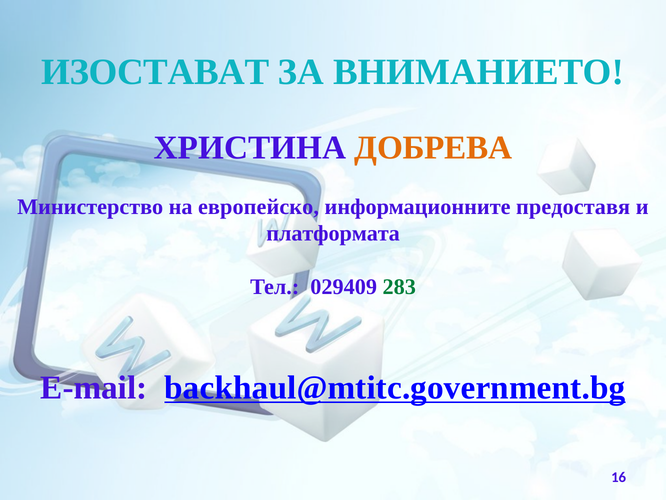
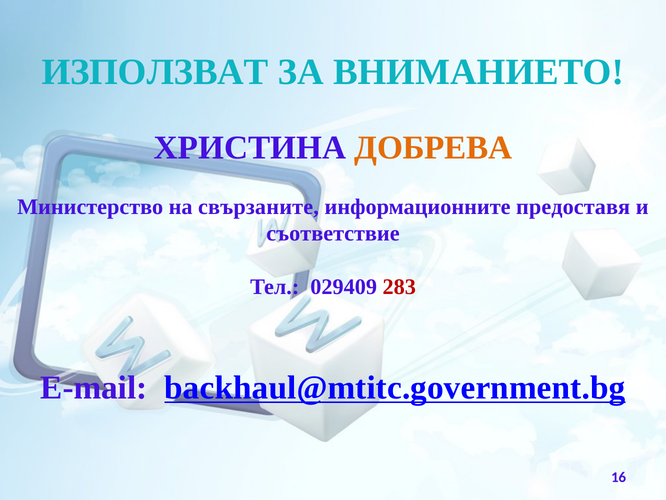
ИЗОСТАВАТ: ИЗОСТАВАТ -> ИЗПОЛЗВАТ
европейско: европейско -> свързаните
платформата: платформата -> съответствие
283 colour: green -> red
